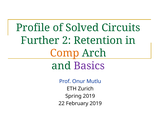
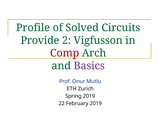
Further: Further -> Provide
Retention: Retention -> Vigfusson
Comp colour: orange -> red
